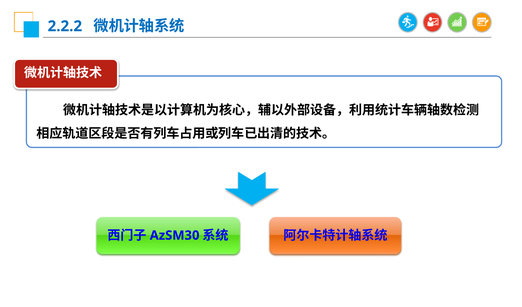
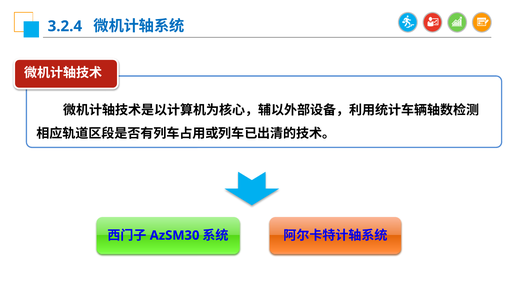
2.2.2: 2.2.2 -> 3.2.4
